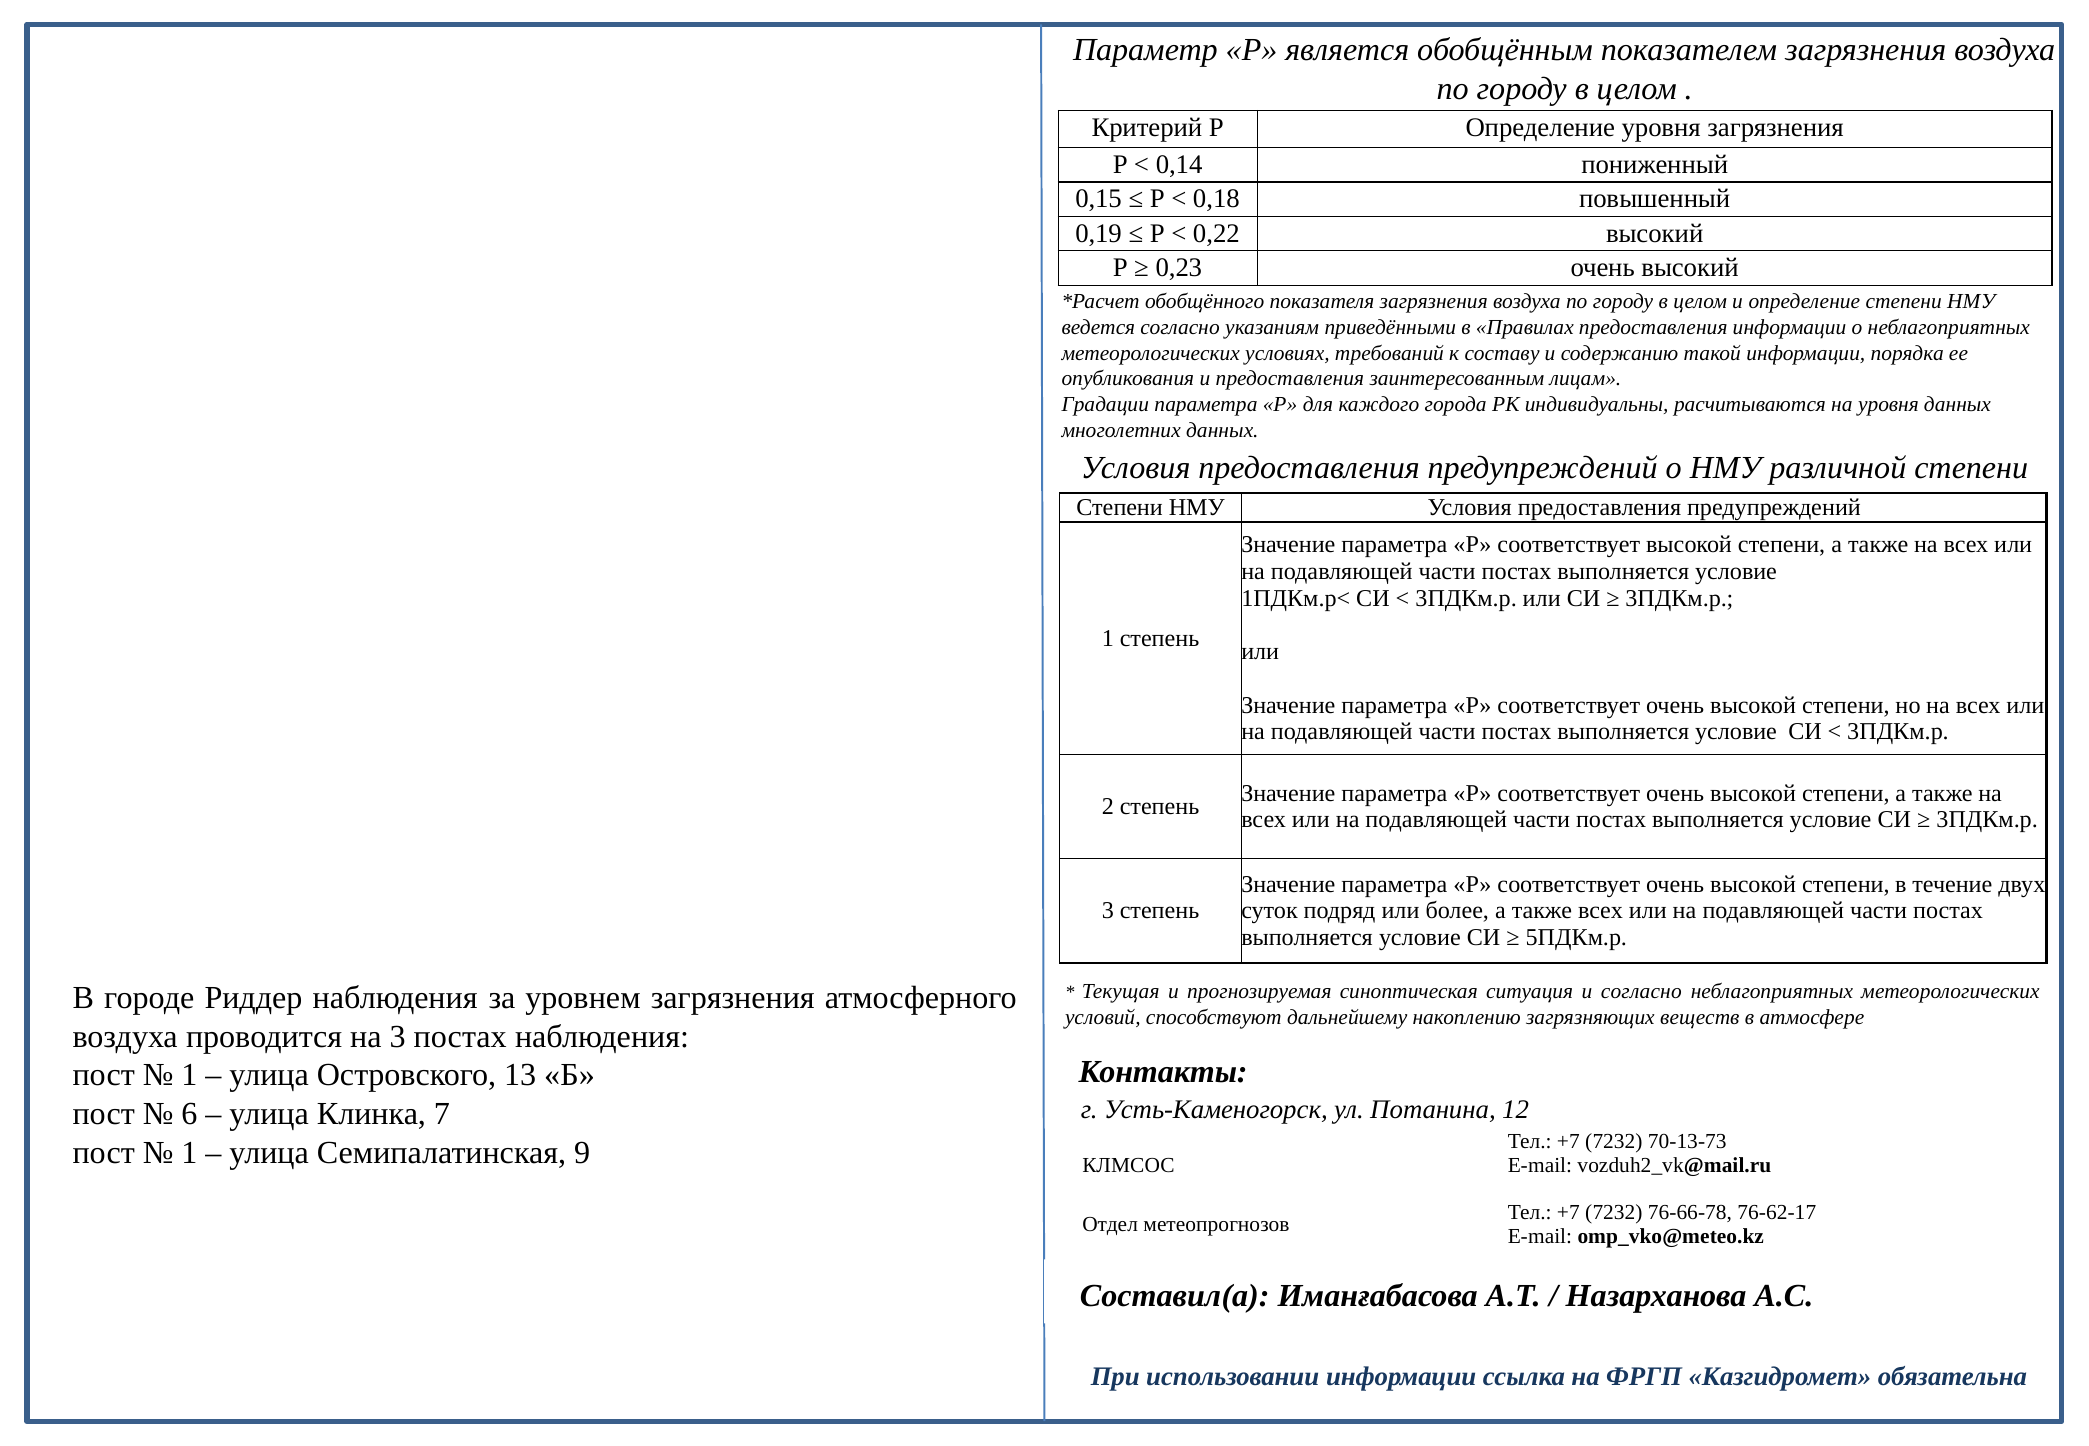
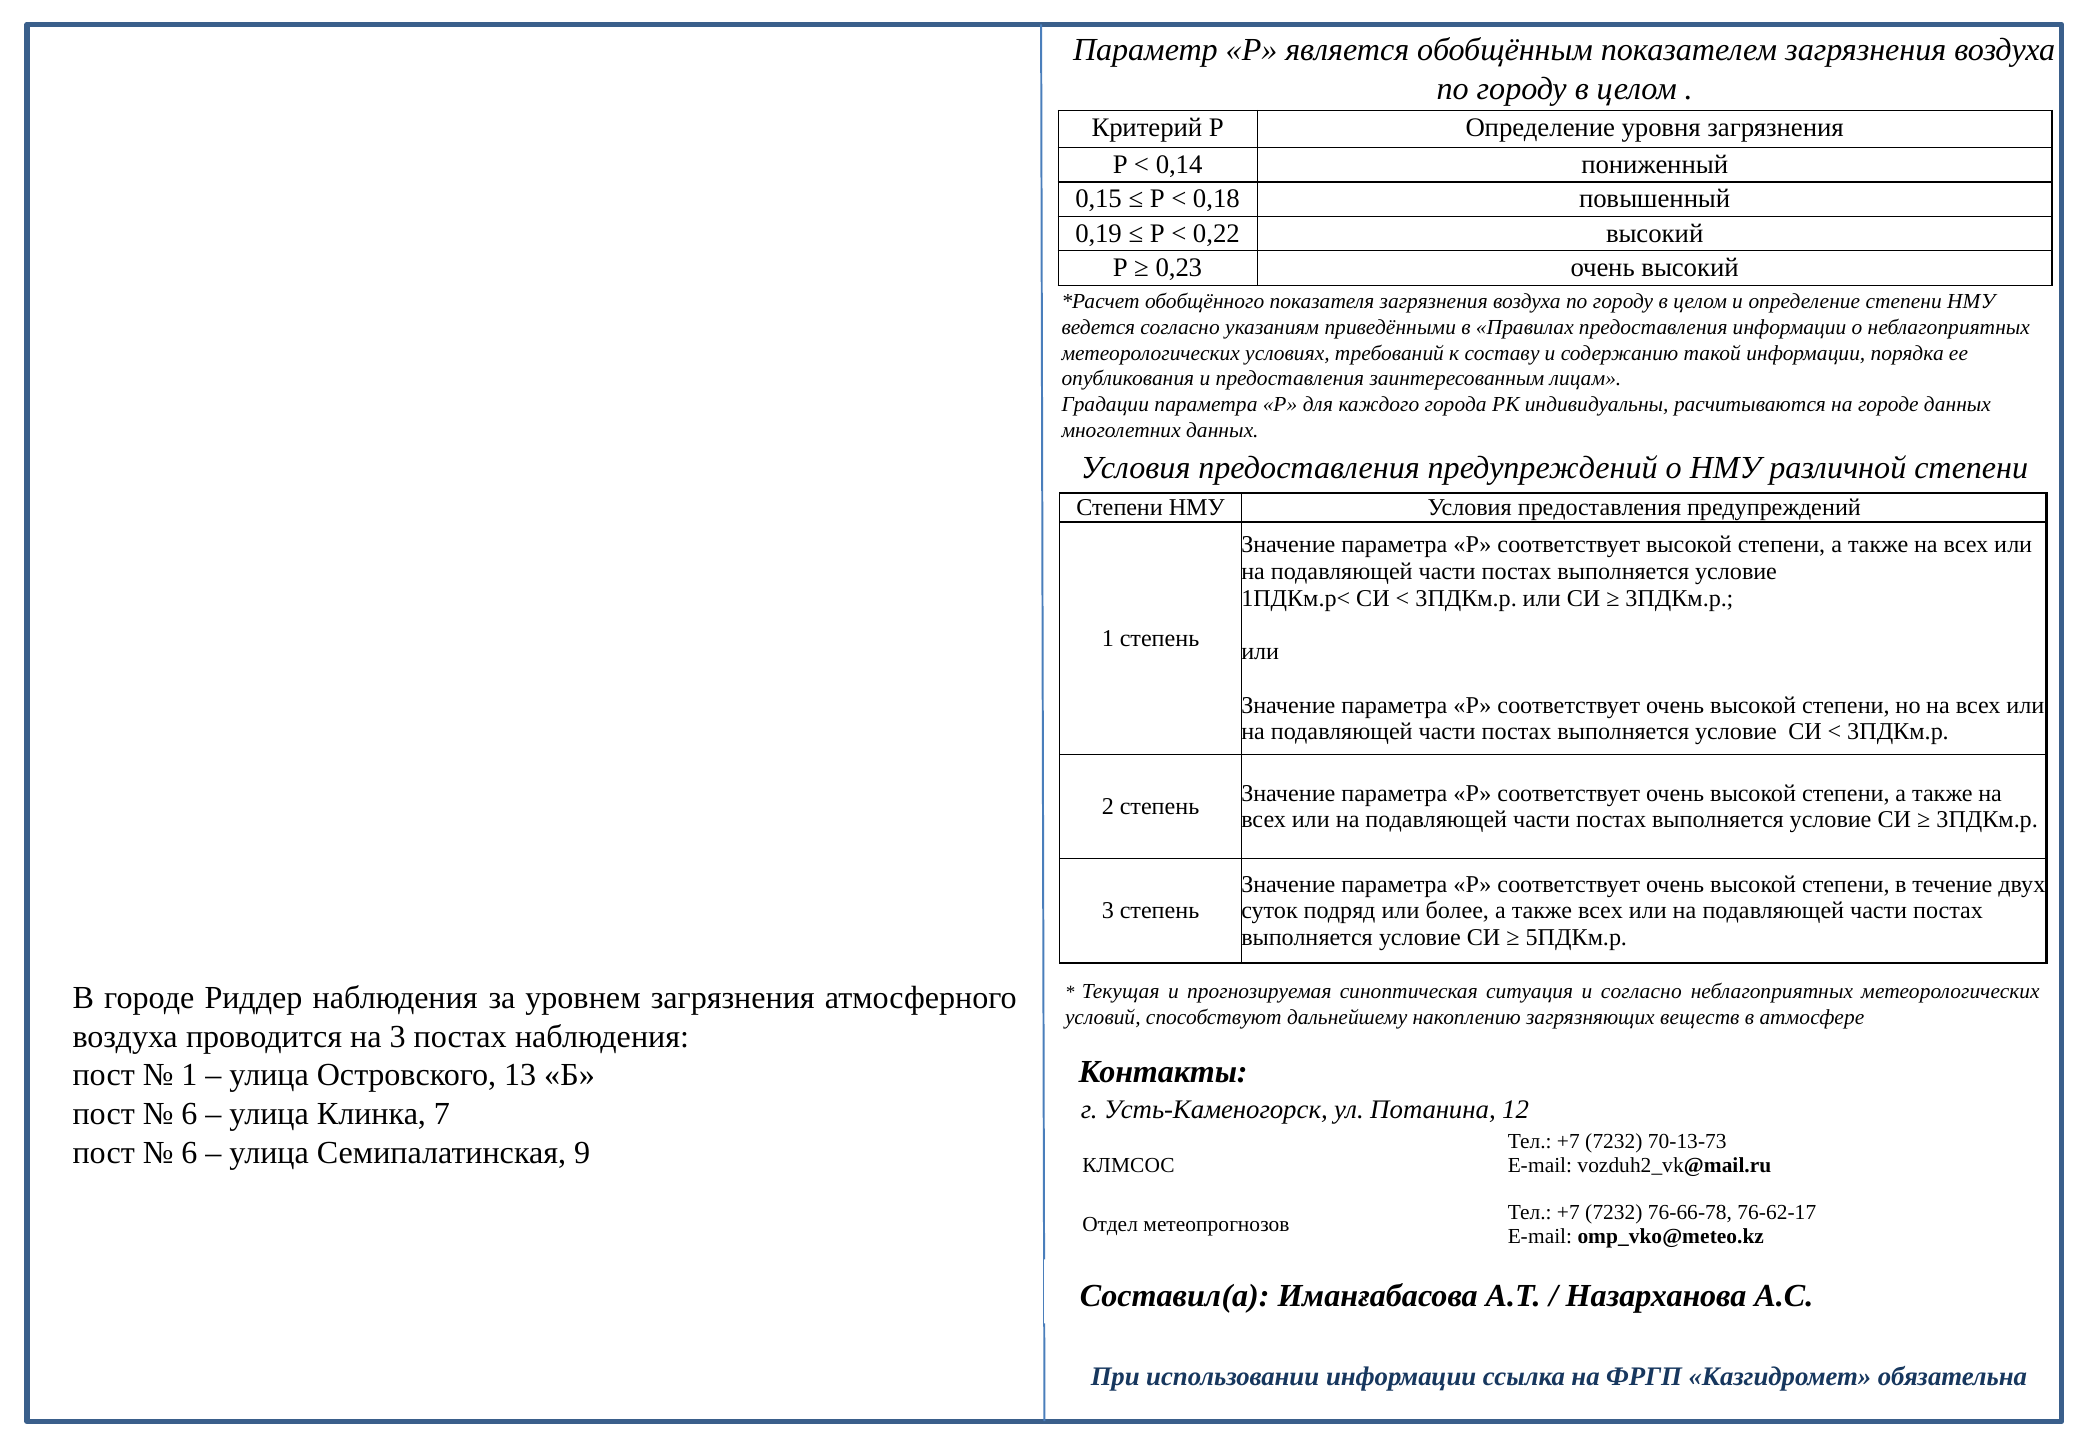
на уровня: уровня -> городе
1 at (189, 1153): 1 -> 6
